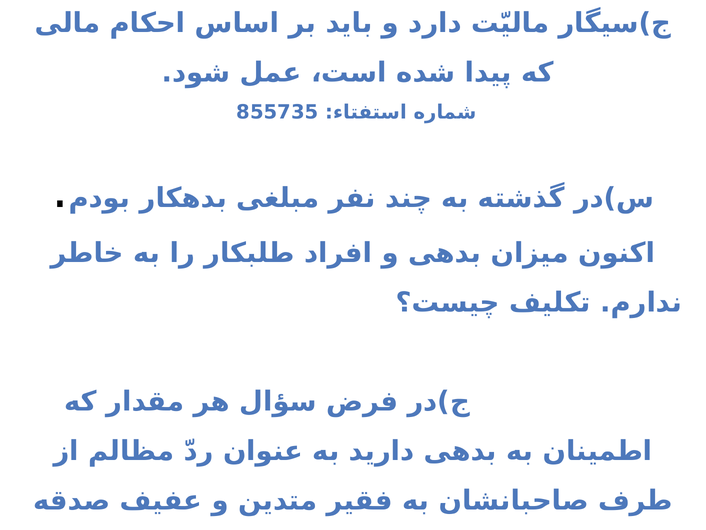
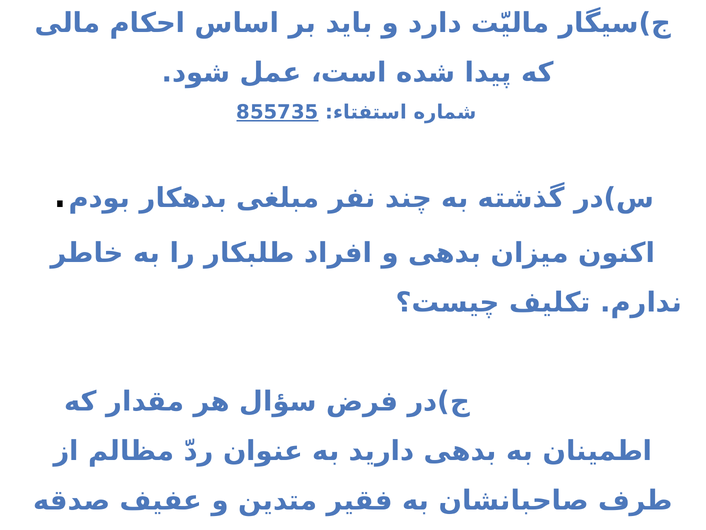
855735 underline: none -> present
